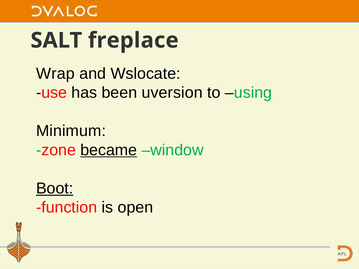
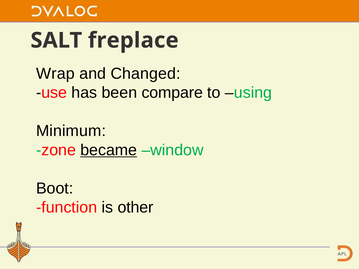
Wslocate: Wslocate -> Changed
uversion: uversion -> compare
Boot underline: present -> none
open: open -> other
